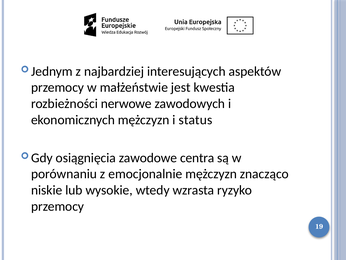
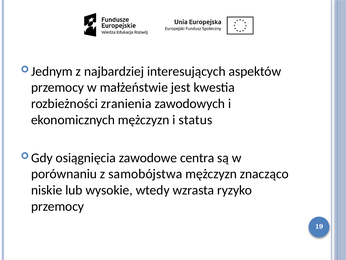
nerwowe: nerwowe -> zranienia
emocjonalnie: emocjonalnie -> samobójstwa
